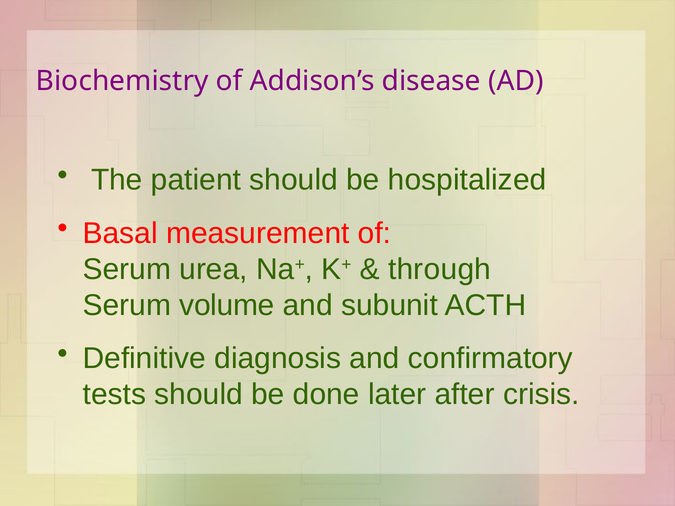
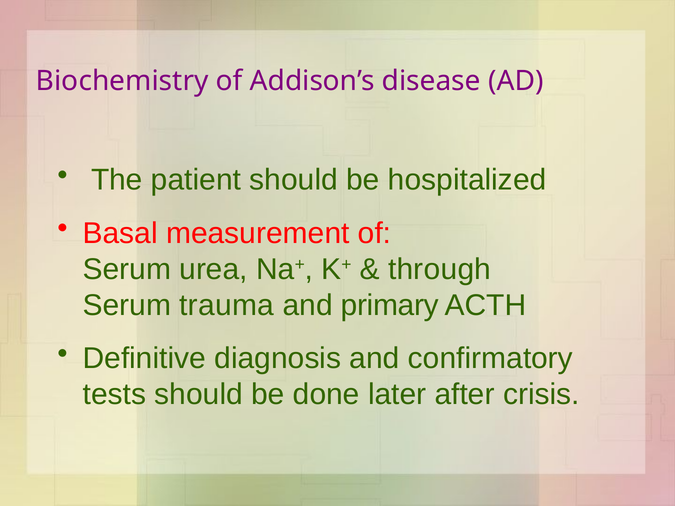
volume: volume -> trauma
subunit: subunit -> primary
